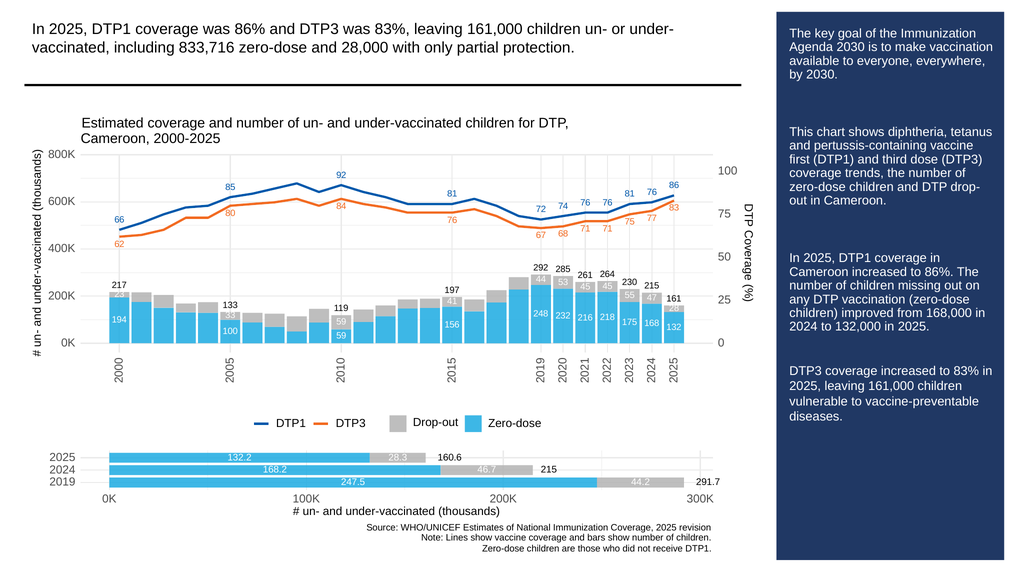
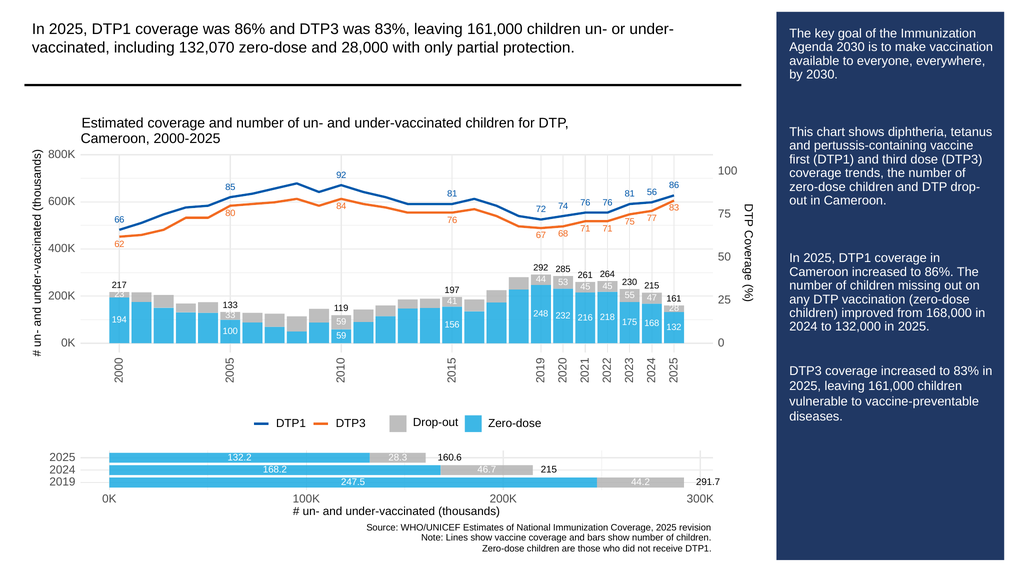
833,716: 833,716 -> 132,070
81 76: 76 -> 56
